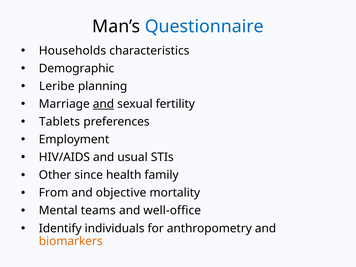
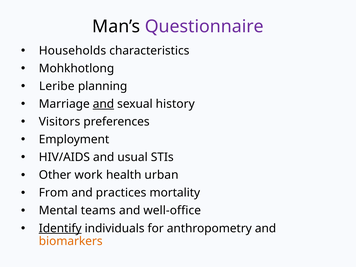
Questionnaire colour: blue -> purple
Demographic: Demographic -> Mohkhotlong
fertility: fertility -> history
Tablets: Tablets -> Visitors
since: since -> work
family: family -> urban
objective: objective -> practices
Identify underline: none -> present
